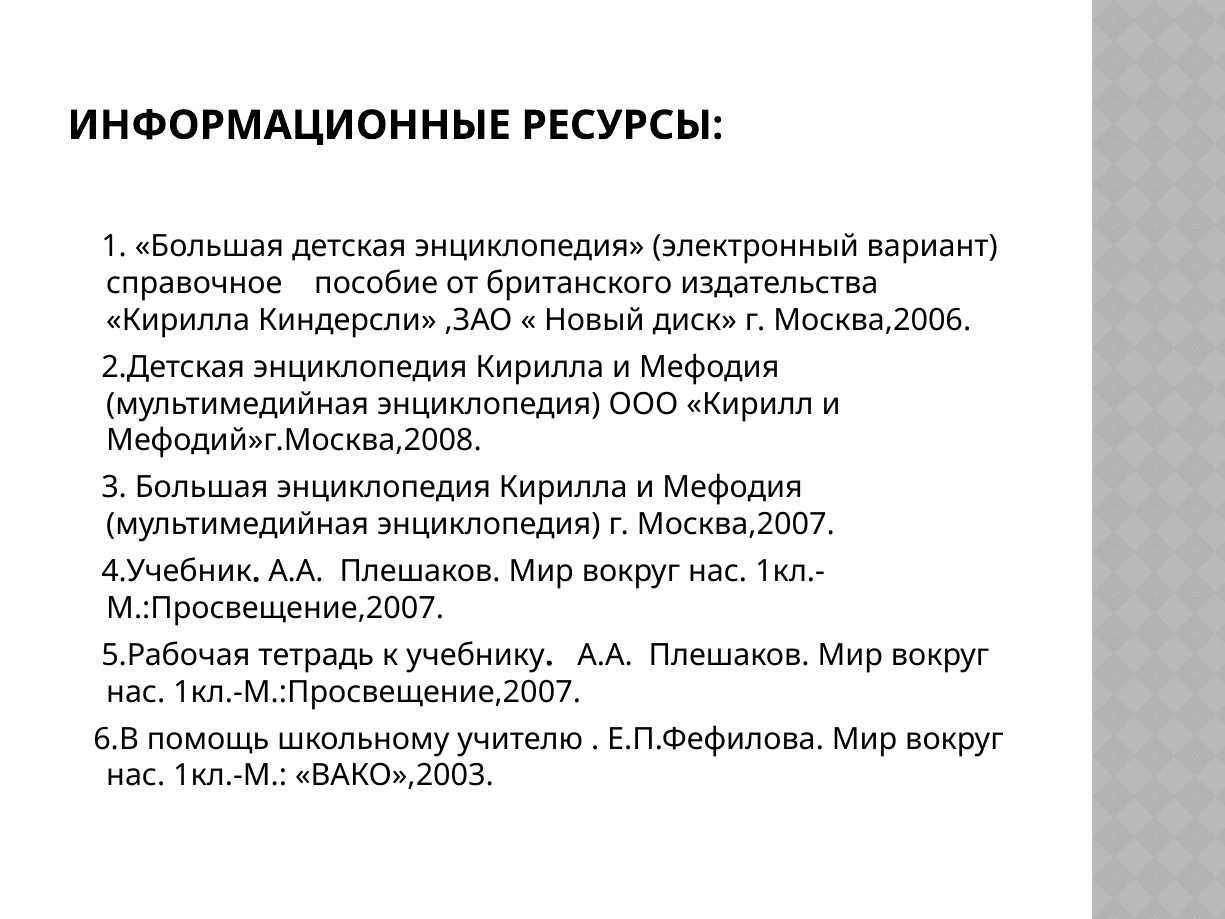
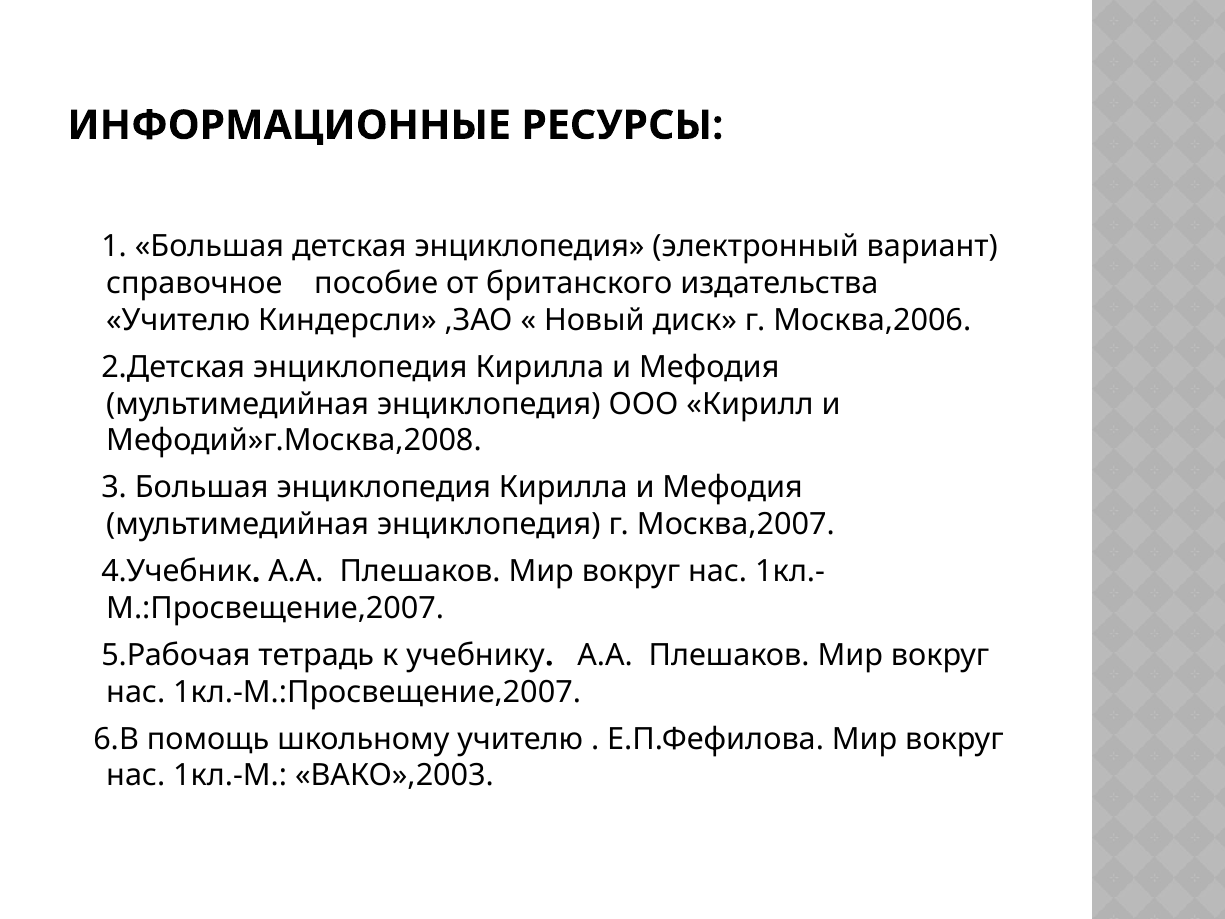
Кирилла at (178, 320): Кирилла -> Учителю
